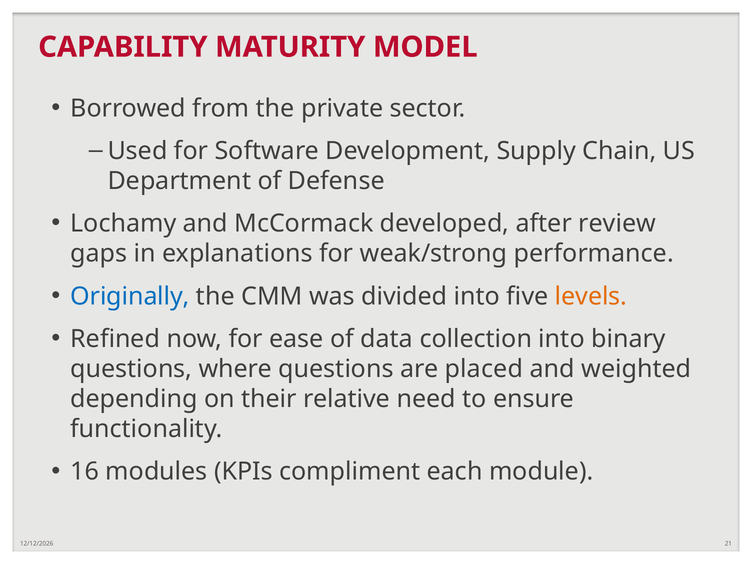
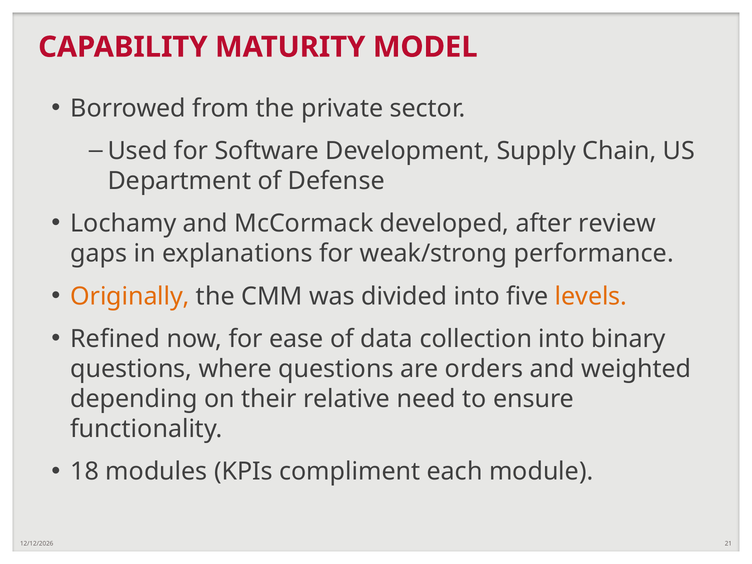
Originally colour: blue -> orange
placed: placed -> orders
16: 16 -> 18
